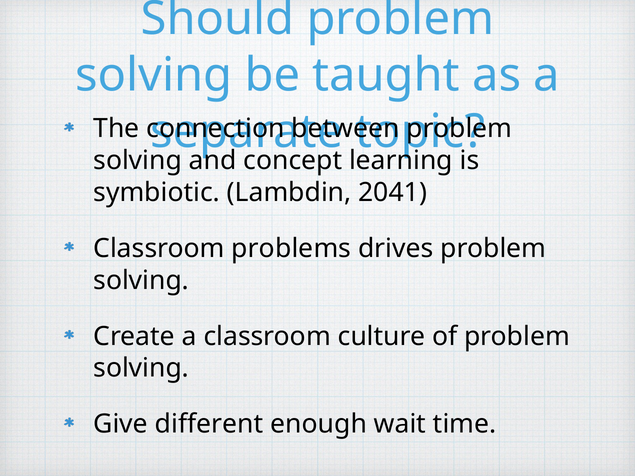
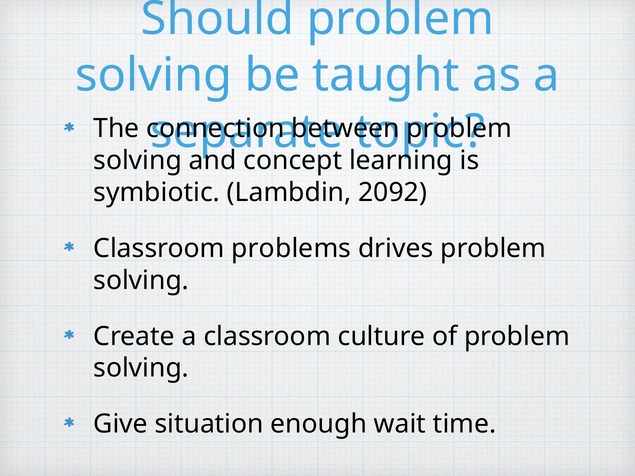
2041: 2041 -> 2092
different: different -> situation
